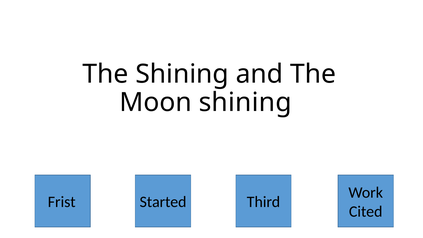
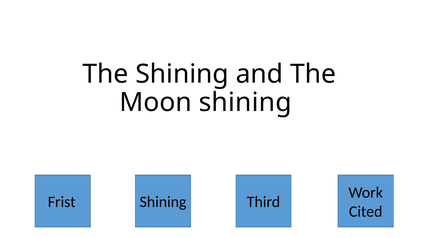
Frist Started: Started -> Shining
